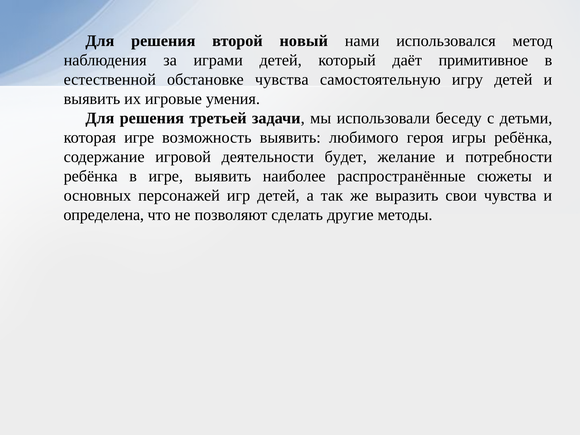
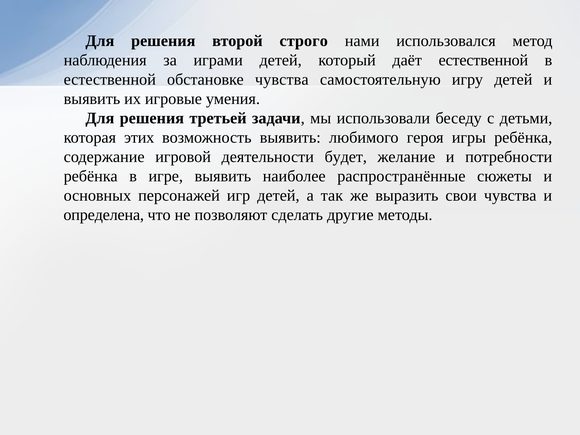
новый: новый -> строго
даёт примитивное: примитивное -> естественной
которая игре: игре -> этих
